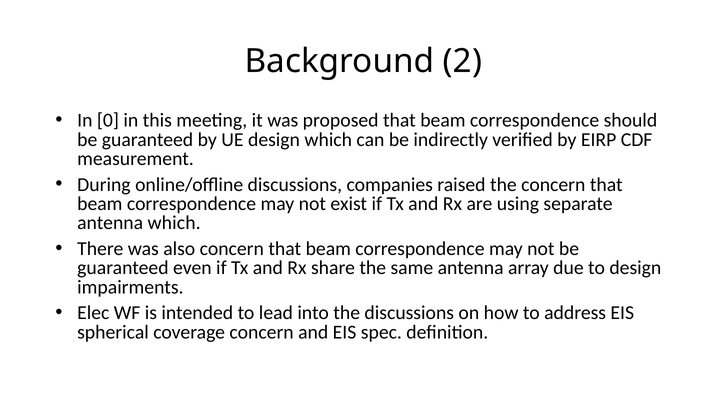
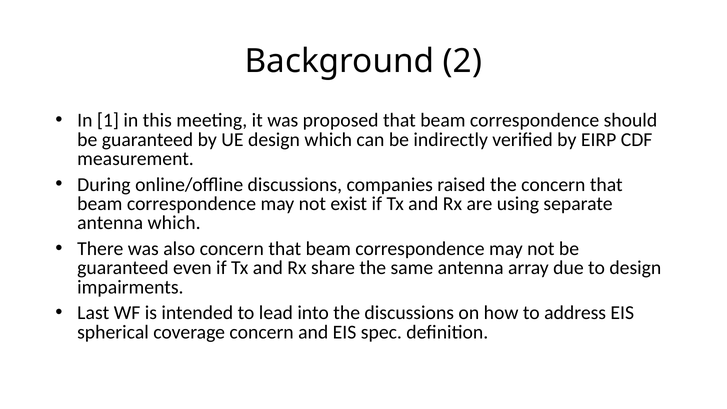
0: 0 -> 1
Elec: Elec -> Last
